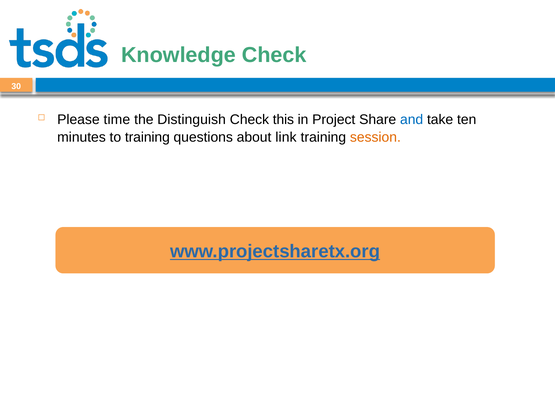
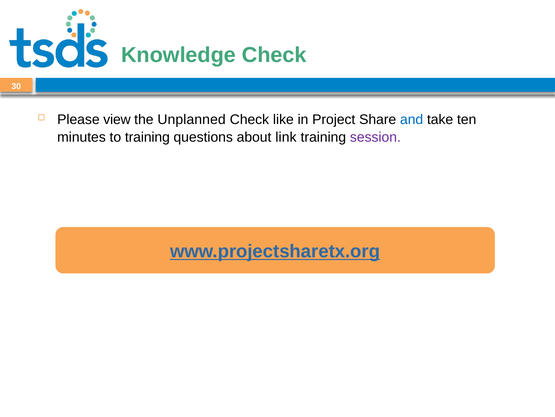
time: time -> view
Distinguish: Distinguish -> Unplanned
this: this -> like
session colour: orange -> purple
